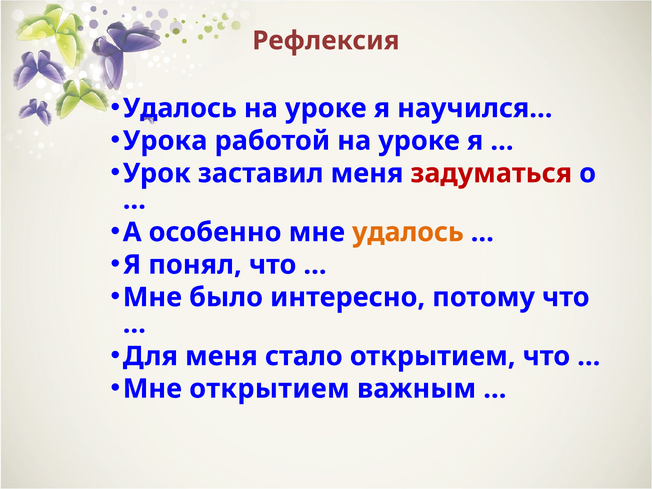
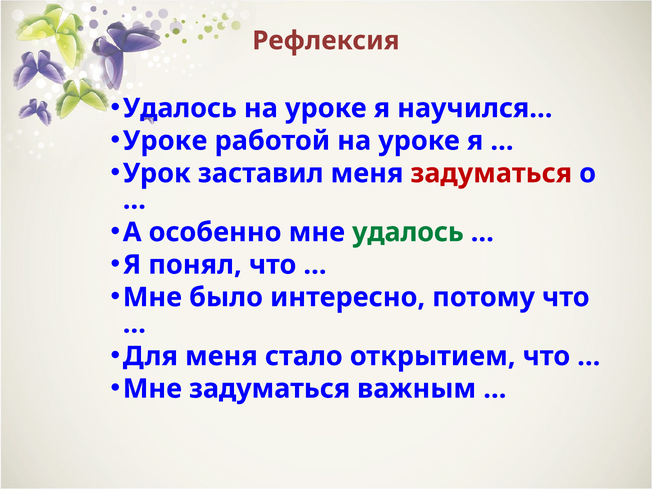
Урока at (165, 141): Урока -> Уроке
удалось at (408, 232) colour: orange -> green
Мне открытием: открытием -> задуматься
